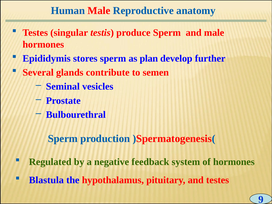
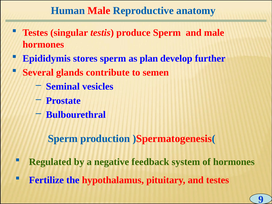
Blastula: Blastula -> Fertilize
